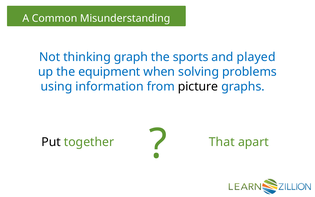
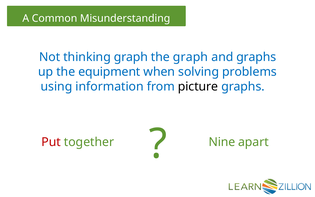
the sports: sports -> graph
and played: played -> graphs
That: That -> Nine
Put colour: black -> red
